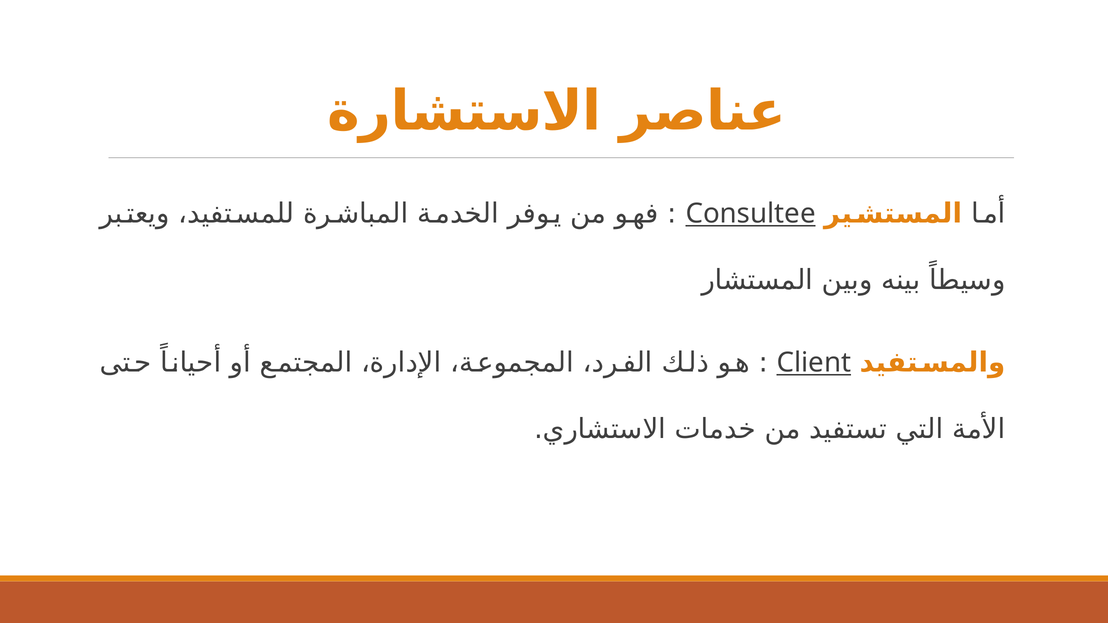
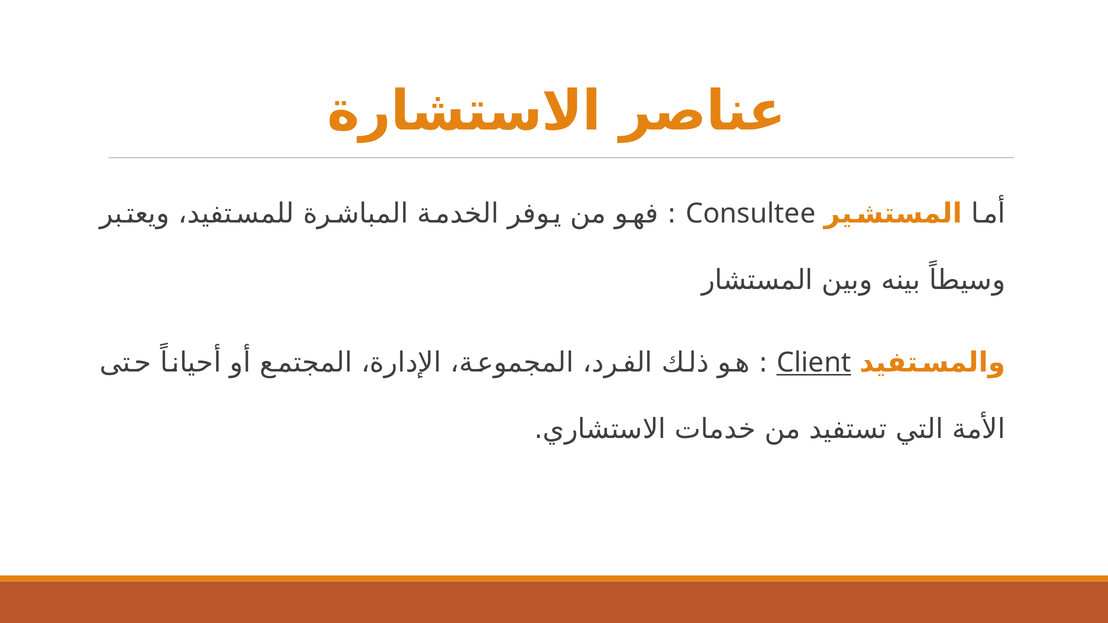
Consultee underline: present -> none
